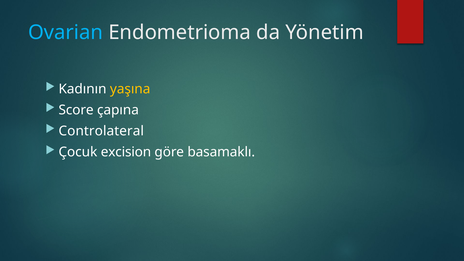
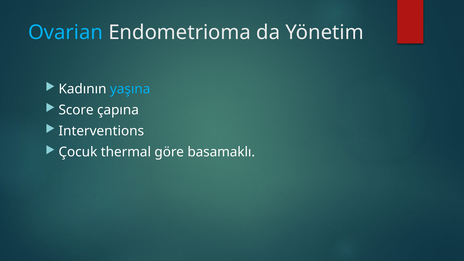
yaşına colour: yellow -> light blue
Controlateral: Controlateral -> Interventions
excision: excision -> thermal
